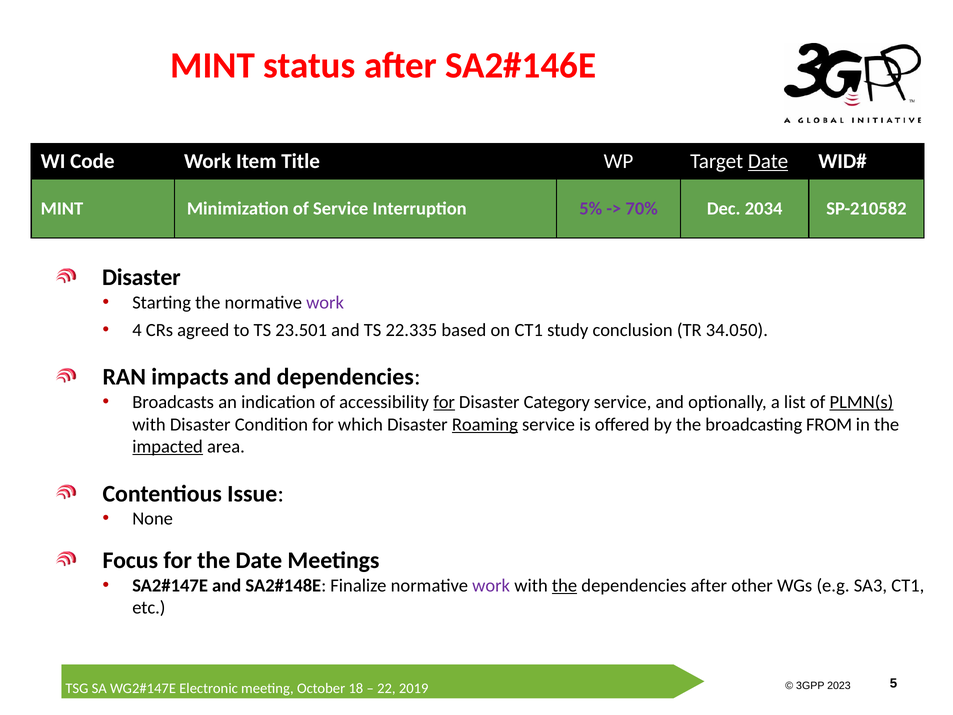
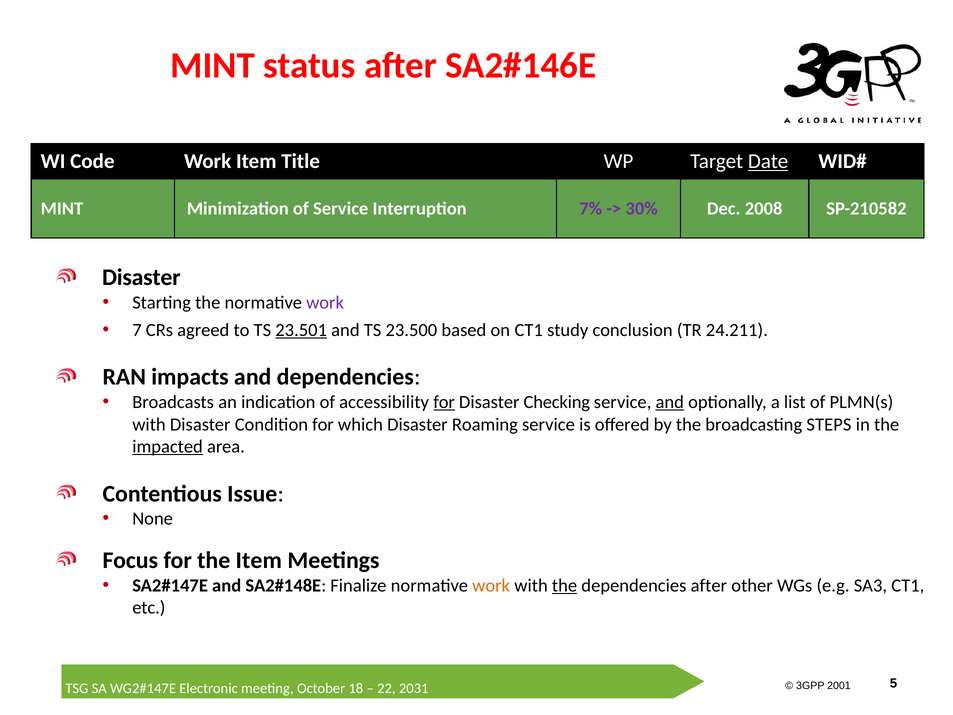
5%: 5% -> 7%
70%: 70% -> 30%
2034: 2034 -> 2008
4: 4 -> 7
23.501 underline: none -> present
22.335: 22.335 -> 23.500
34.050: 34.050 -> 24.211
Category: Category -> Checking
and at (670, 402) underline: none -> present
PLMN(s underline: present -> none
Roaming underline: present -> none
FROM: FROM -> STEPS
the Date: Date -> Item
work at (491, 585) colour: purple -> orange
2023: 2023 -> 2001
2019: 2019 -> 2031
